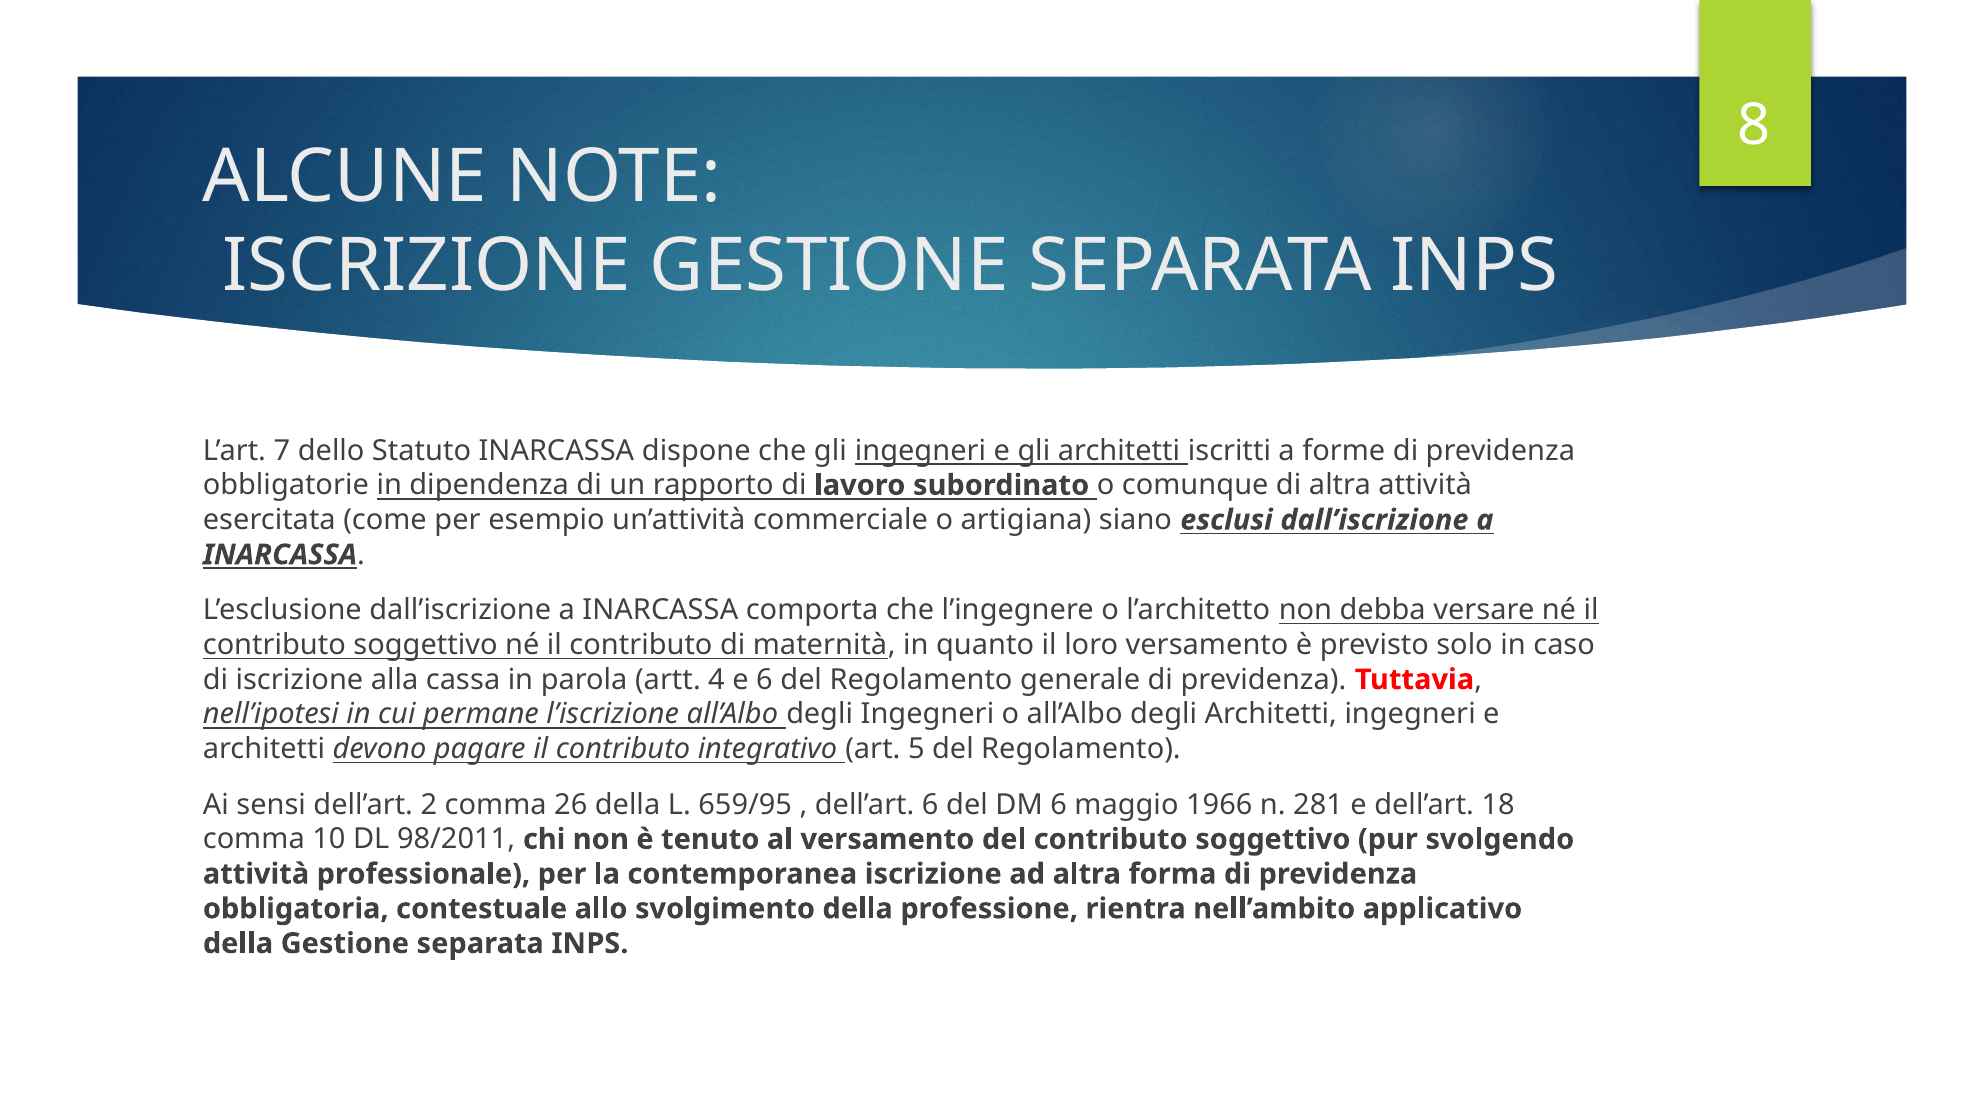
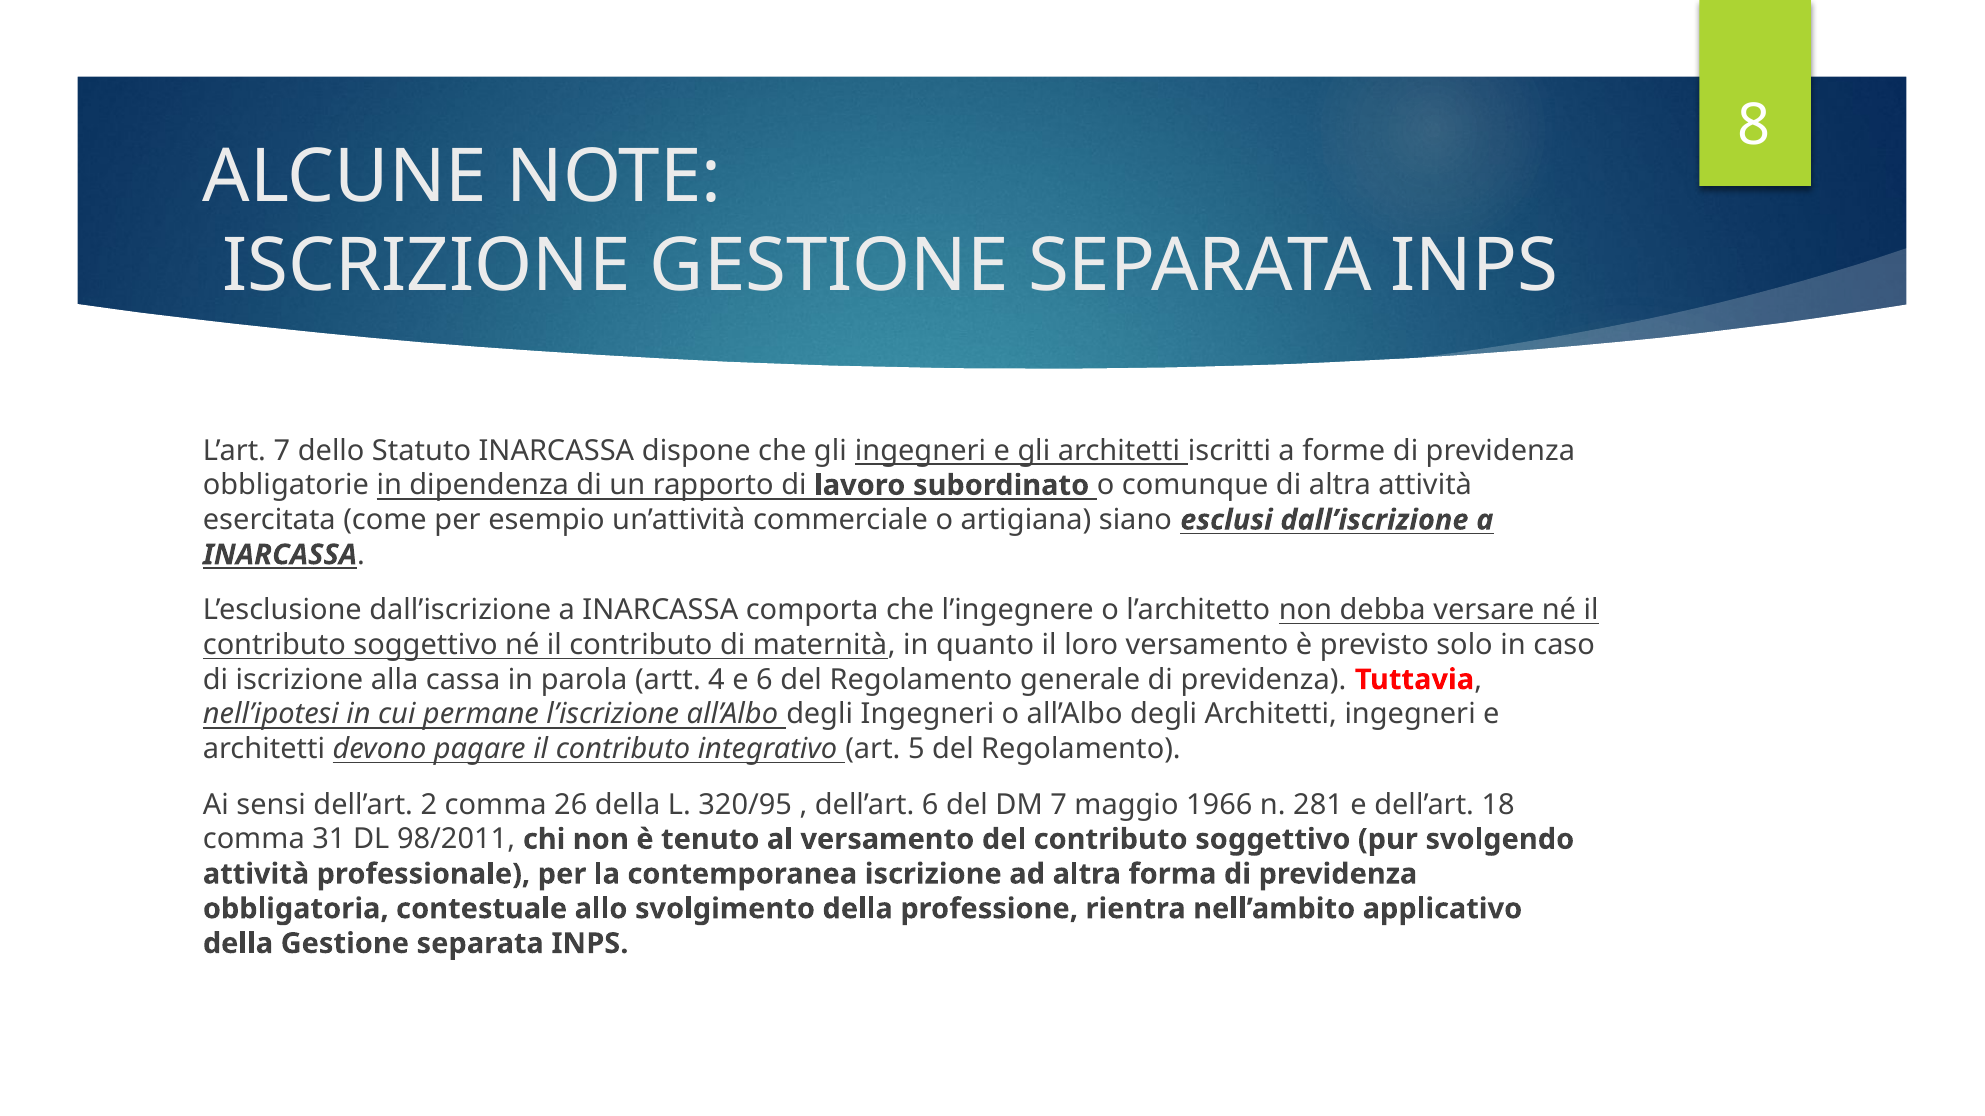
659/95: 659/95 -> 320/95
DM 6: 6 -> 7
10: 10 -> 31
